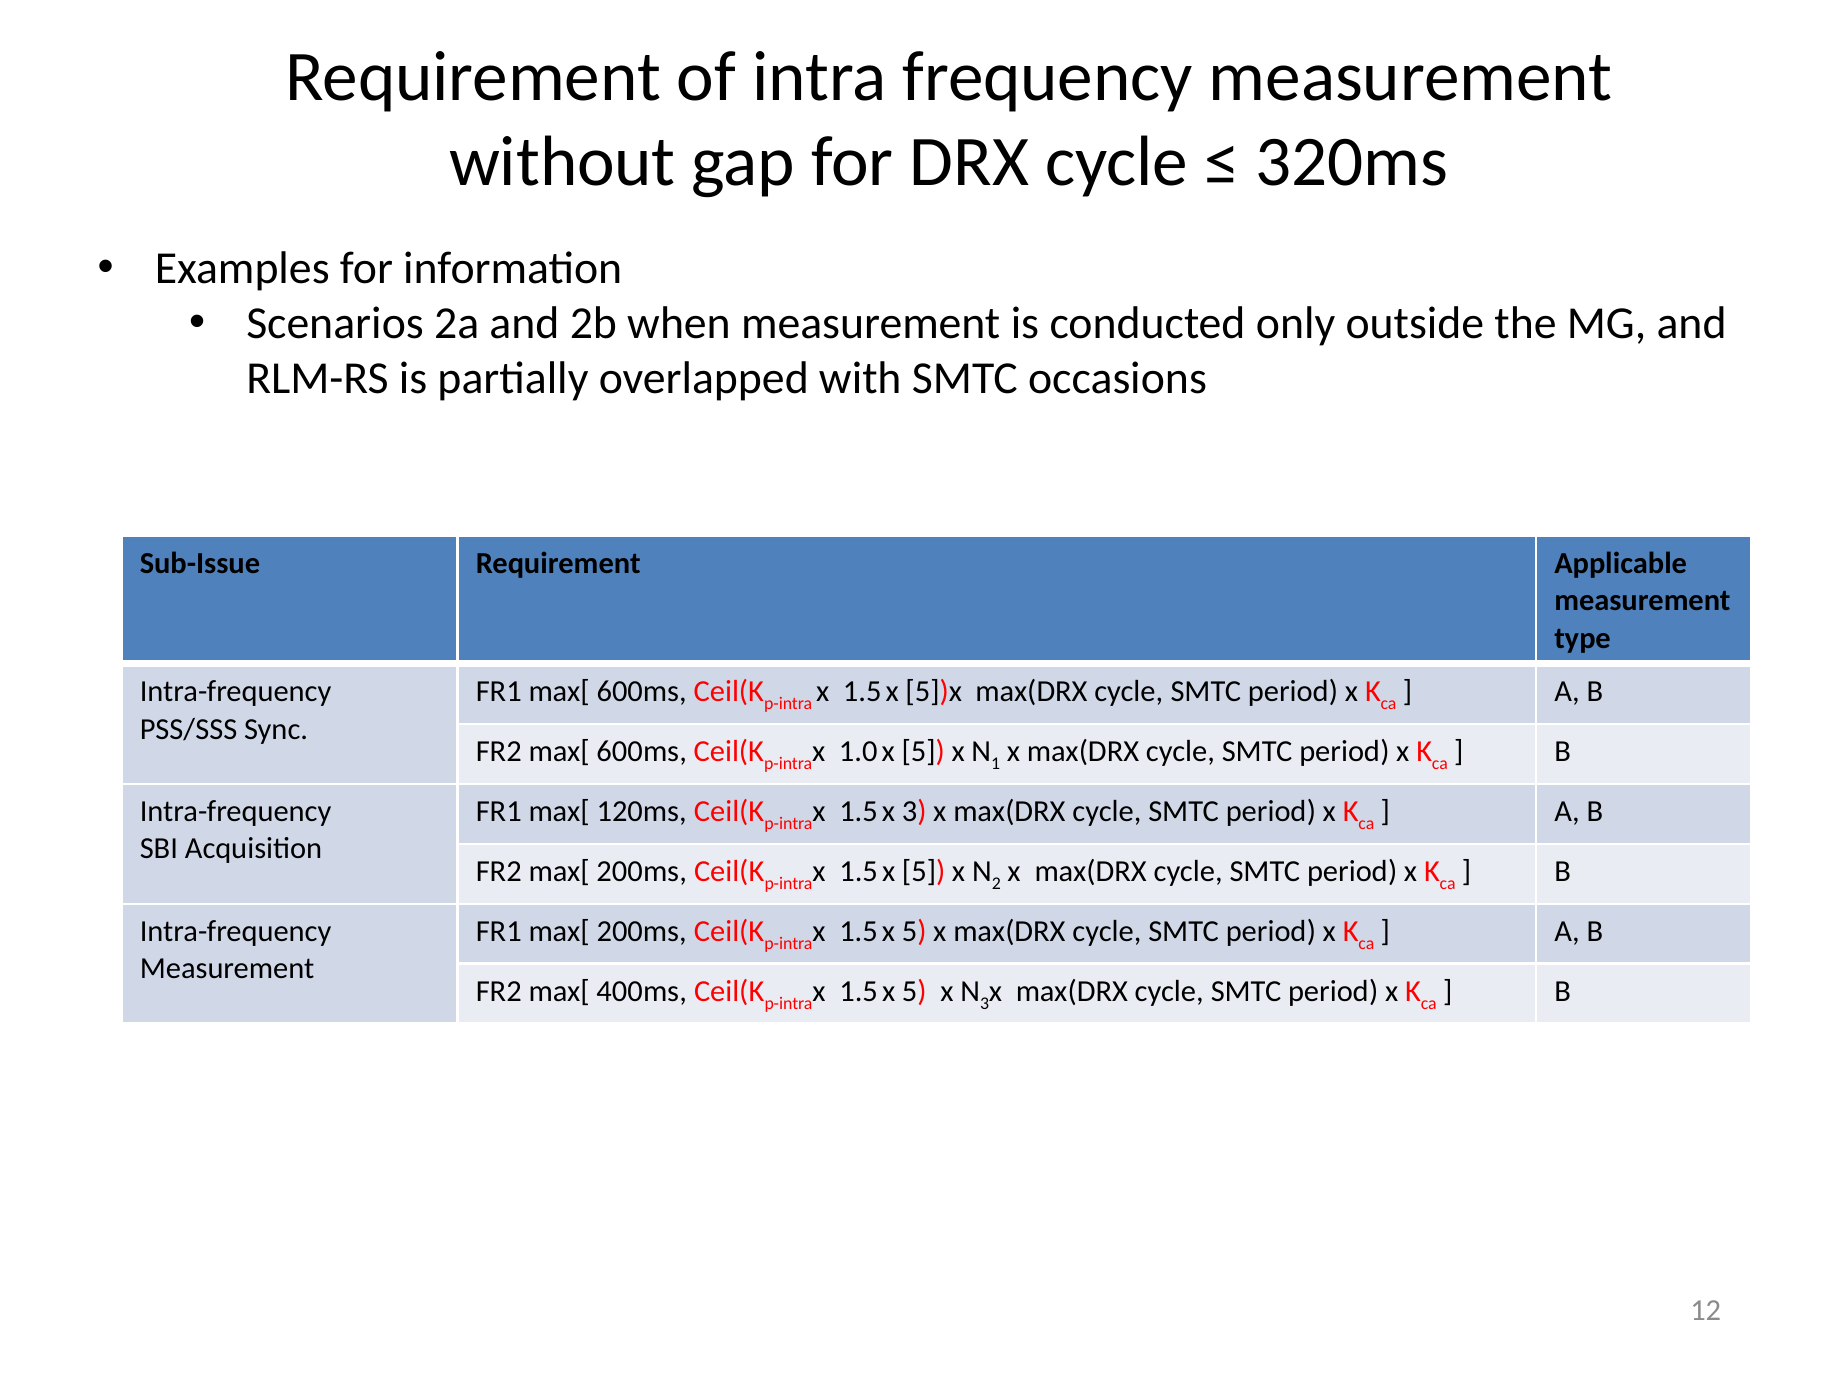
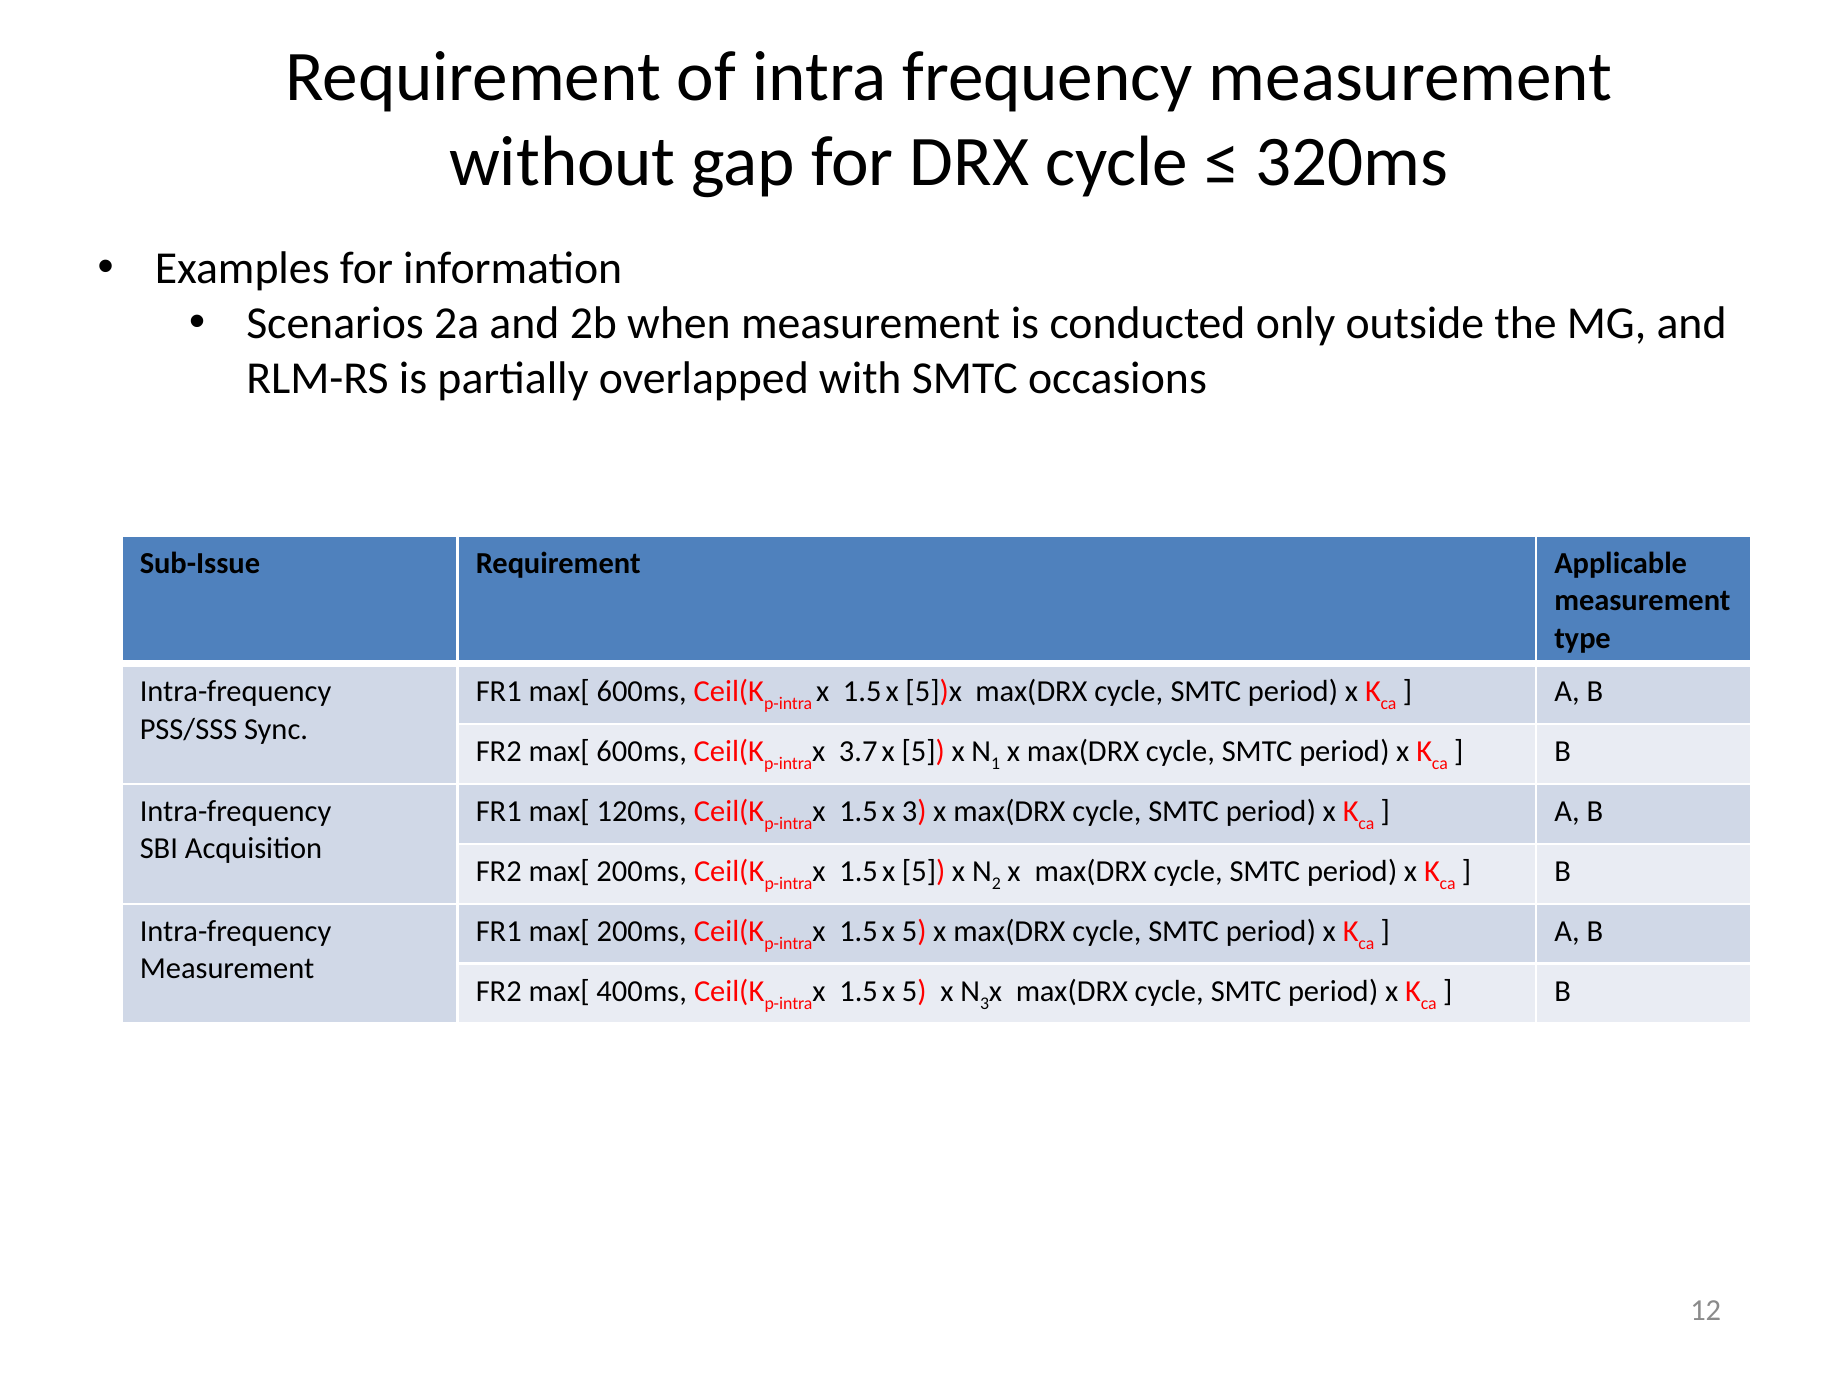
1.0: 1.0 -> 3.7
